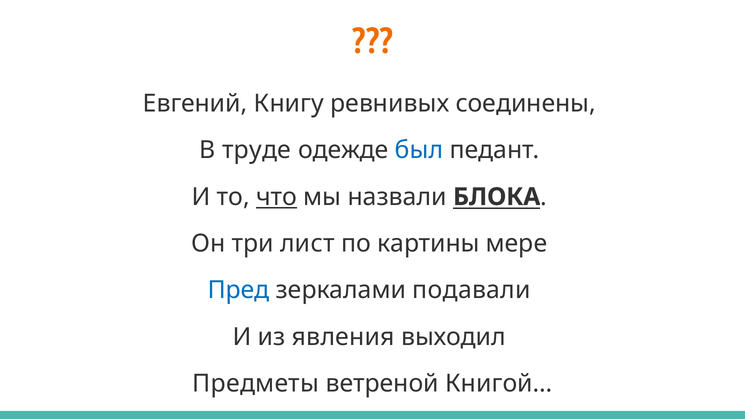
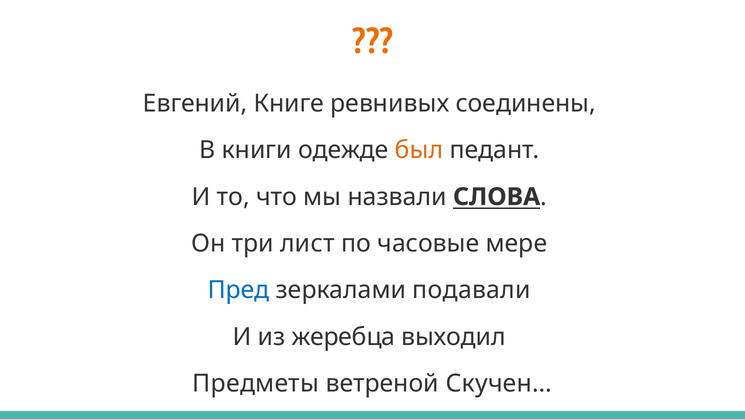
Книгу: Книгу -> Книге
труде: труде -> книги
был colour: blue -> orange
что underline: present -> none
БЛОКА: БЛОКА -> СЛОВА
картины: картины -> часовые
явления: явления -> жеребца
Книгой…: Книгой… -> Скучен…
